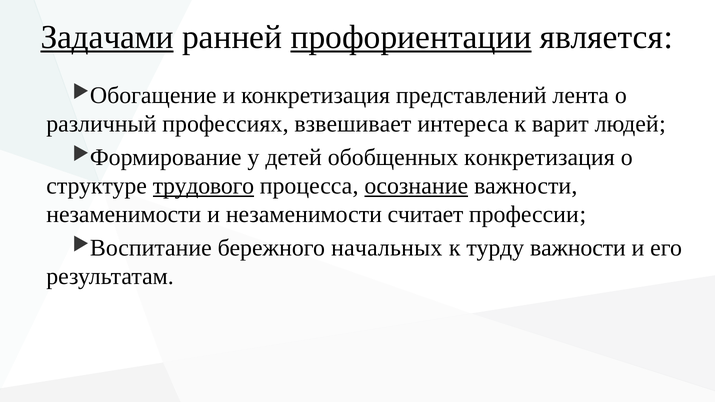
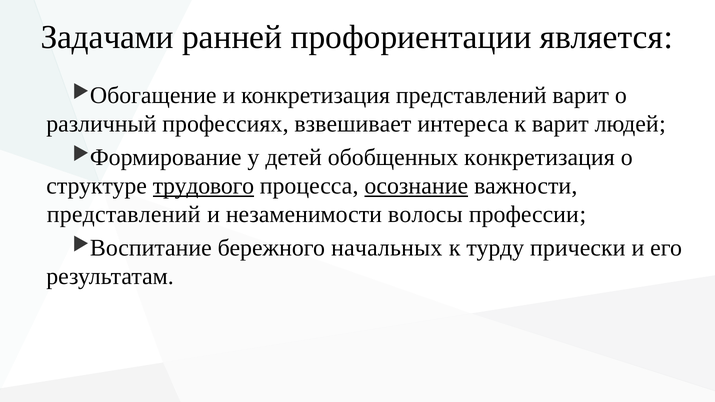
Задачами underline: present -> none
профориентации underline: present -> none
представлений лента: лента -> варит
незаменимости at (124, 215): незаменимости -> представлений
считает: считает -> волосы
турду важности: важности -> прически
